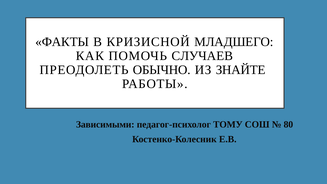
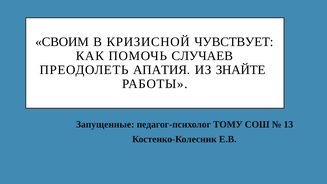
ФАКТЫ: ФАКТЫ -> СВОИМ
МЛАДШЕГО: МЛАДШЕГО -> ЧУВСТВУЕТ
ОБЫЧНО: ОБЫЧНО -> АПАТИЯ
Зависимыми: Зависимыми -> Запущенные
80: 80 -> 13
